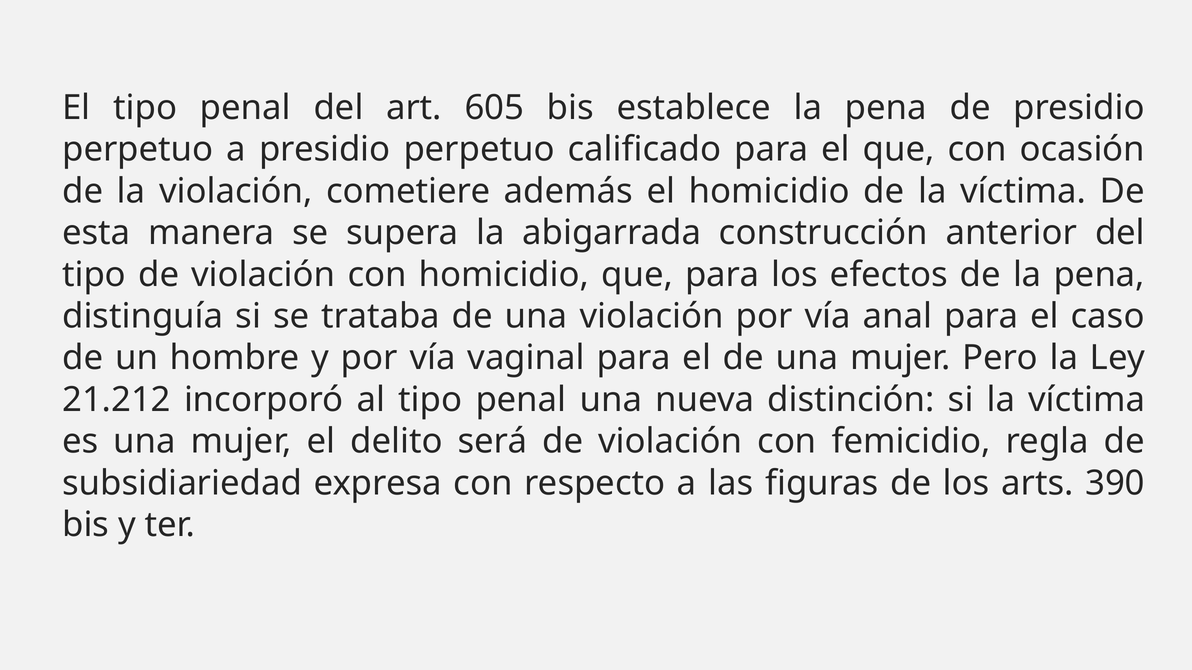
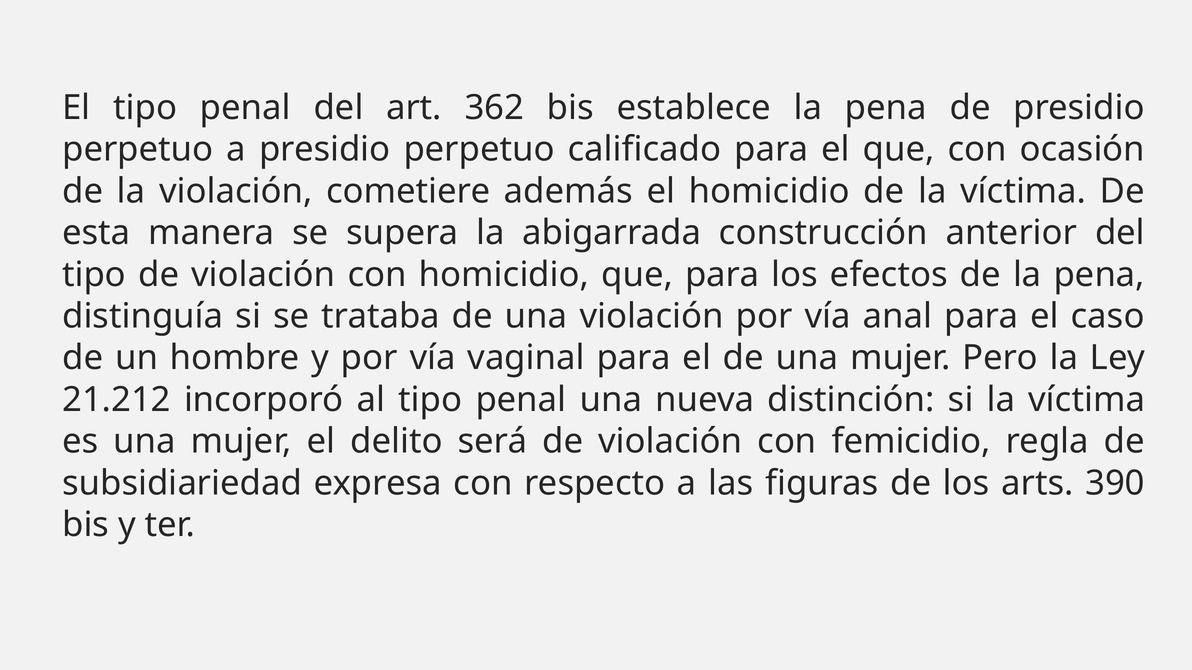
605: 605 -> 362
